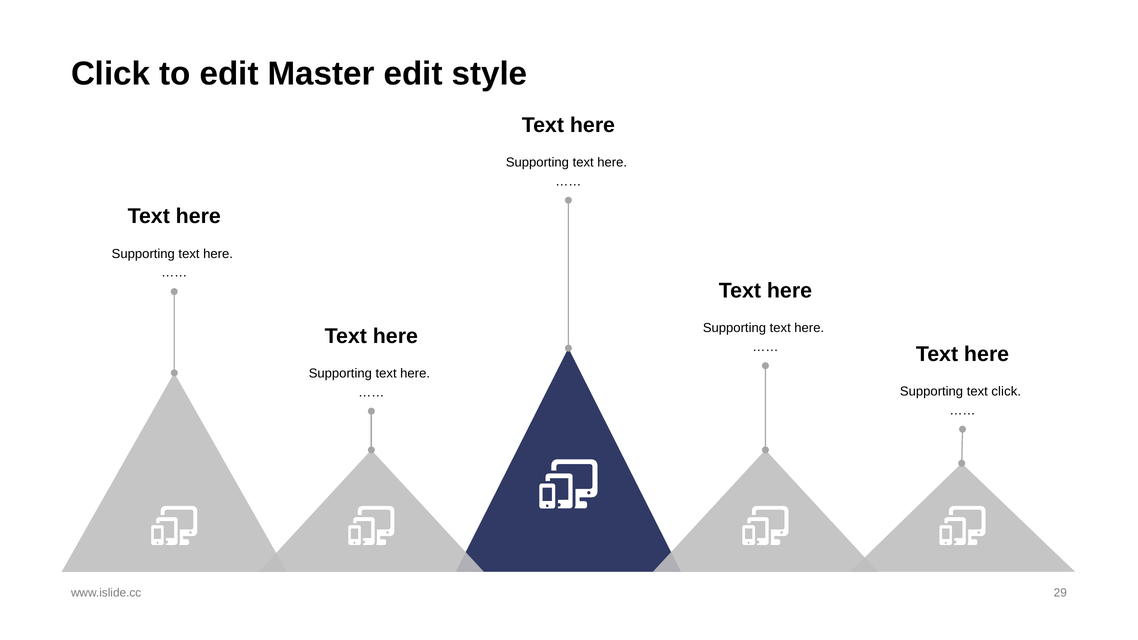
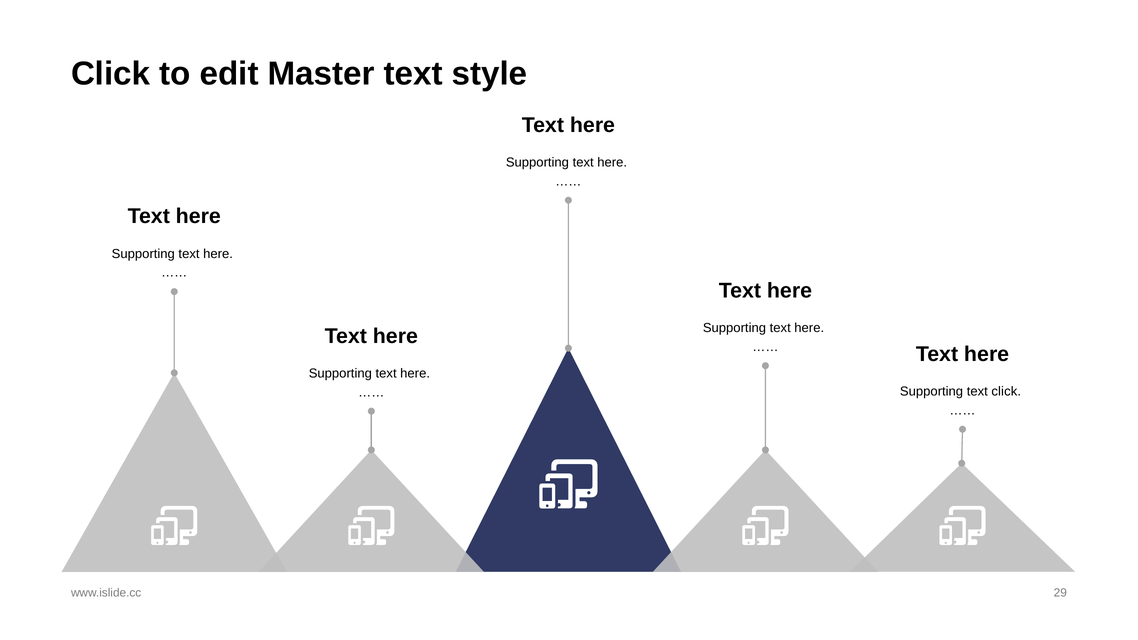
Master edit: edit -> text
